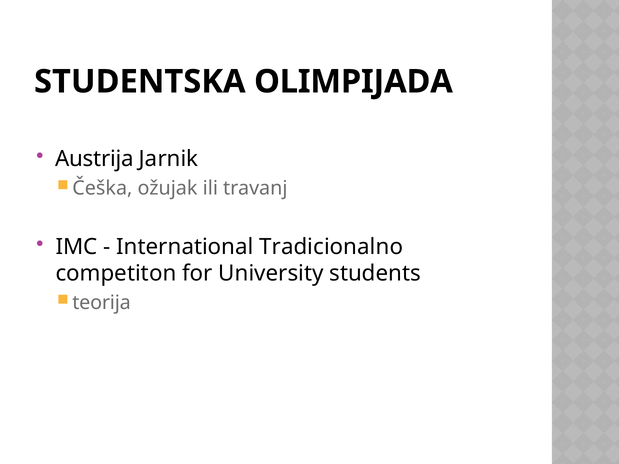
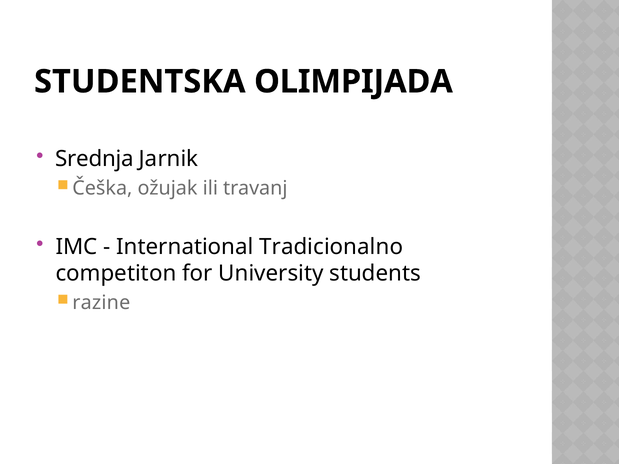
Austrija: Austrija -> Srednja
teorija: teorija -> razine
